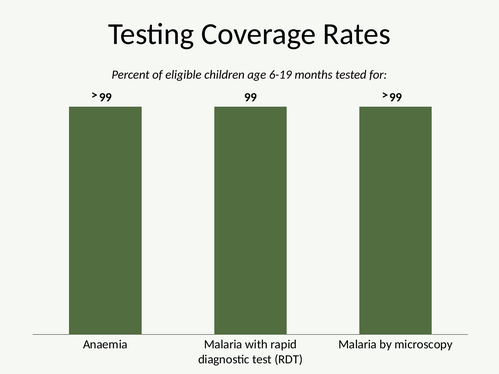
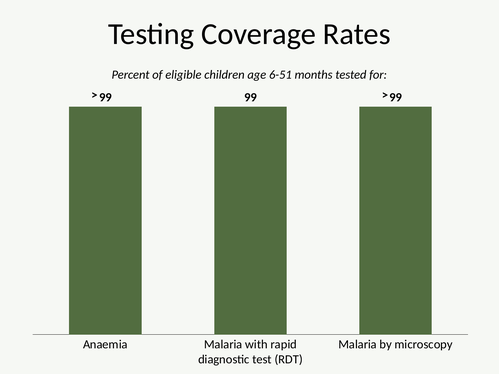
6-19: 6-19 -> 6-51
